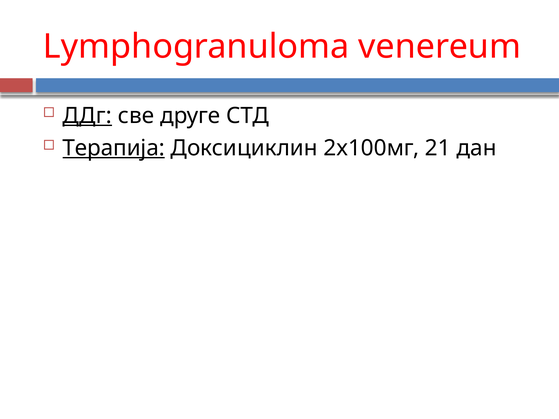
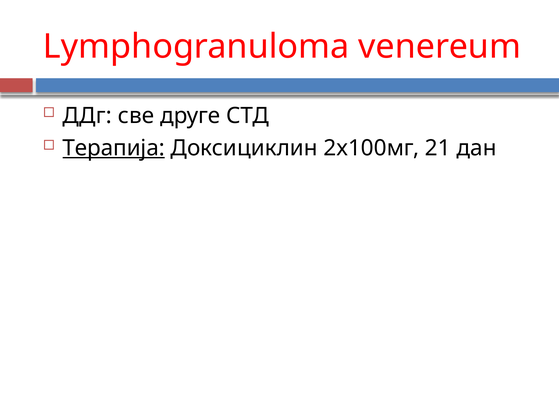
ДДг underline: present -> none
